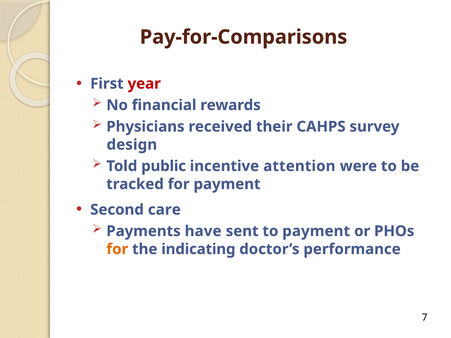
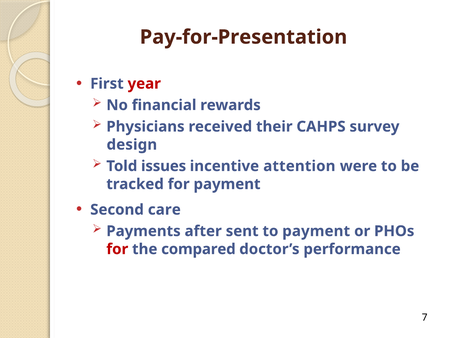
Pay-for-Comparisons: Pay-for-Comparisons -> Pay-for-Presentation
public: public -> issues
have: have -> after
for at (117, 249) colour: orange -> red
indicating: indicating -> compared
